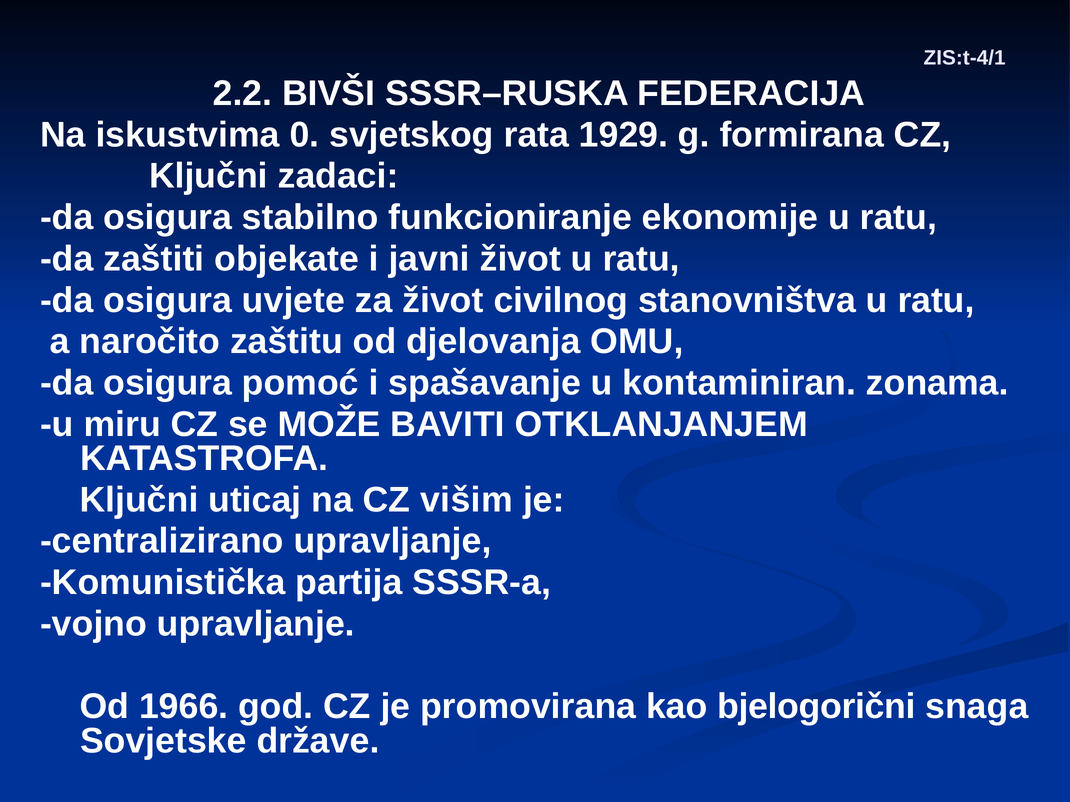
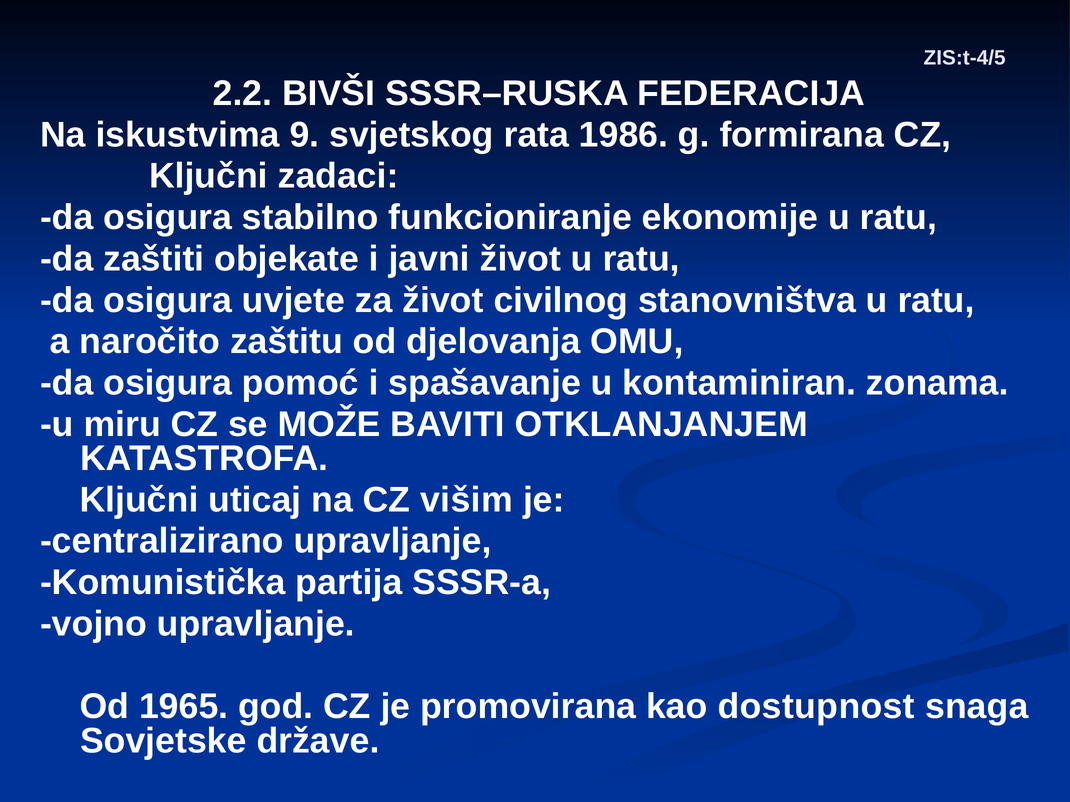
ZIS:t-4/1: ZIS:t-4/1 -> ZIS:t-4/5
0: 0 -> 9
1929: 1929 -> 1986
1966: 1966 -> 1965
bjelogorični: bjelogorični -> dostupnost
